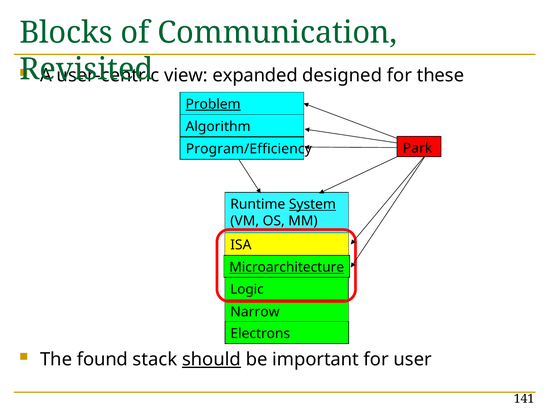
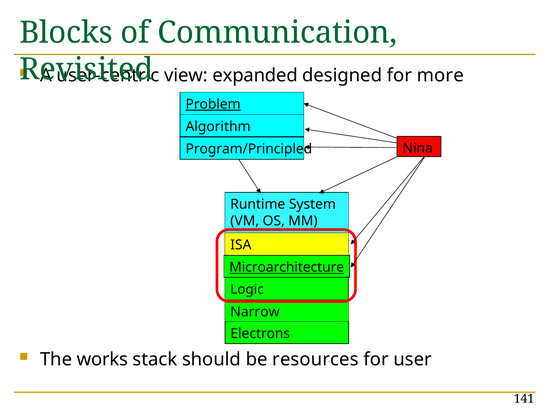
these: these -> more
Park: Park -> Nina
Program/Efficiency: Program/Efficiency -> Program/Principled
System underline: present -> none
found: found -> works
should underline: present -> none
important: important -> resources
